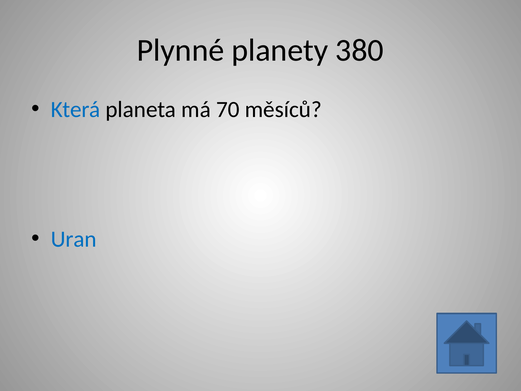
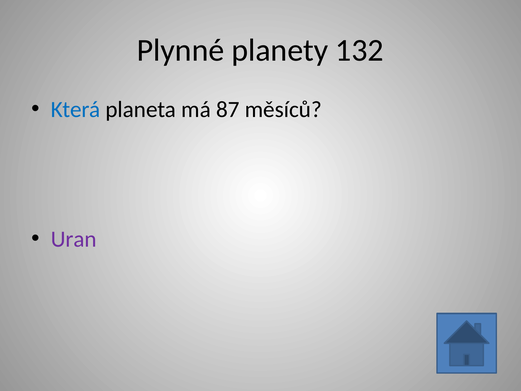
380: 380 -> 132
70: 70 -> 87
Uran colour: blue -> purple
